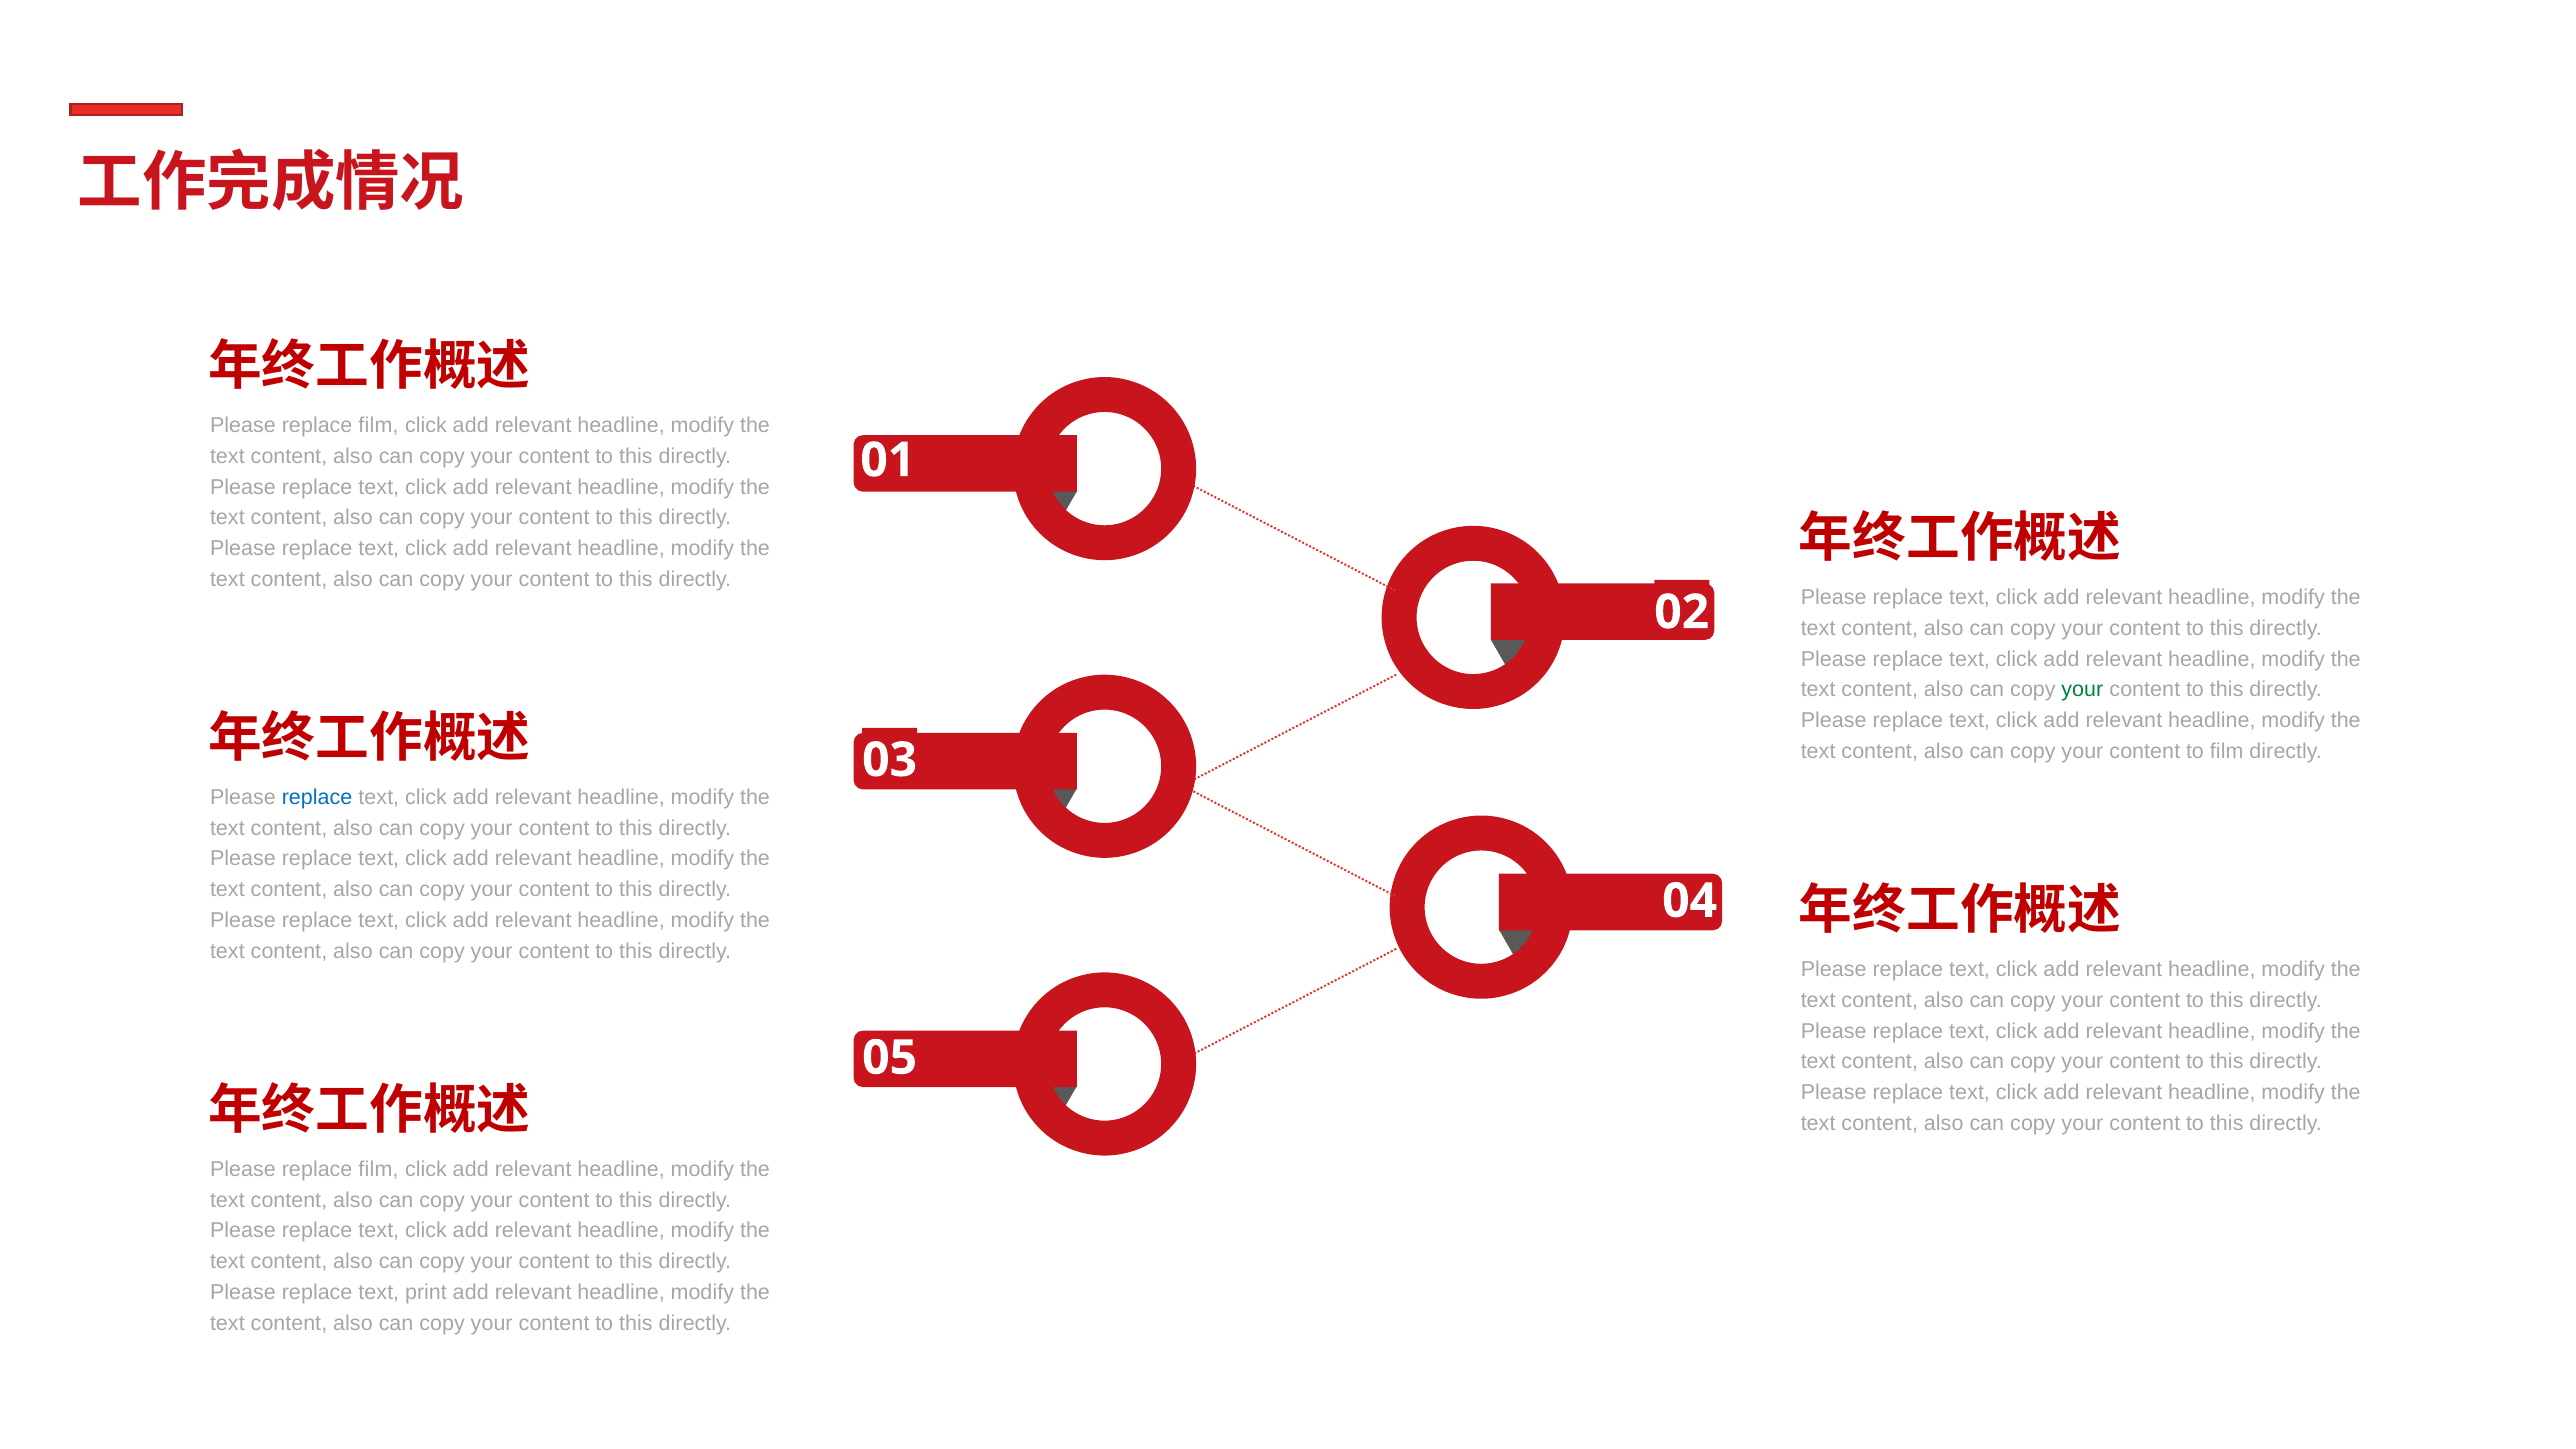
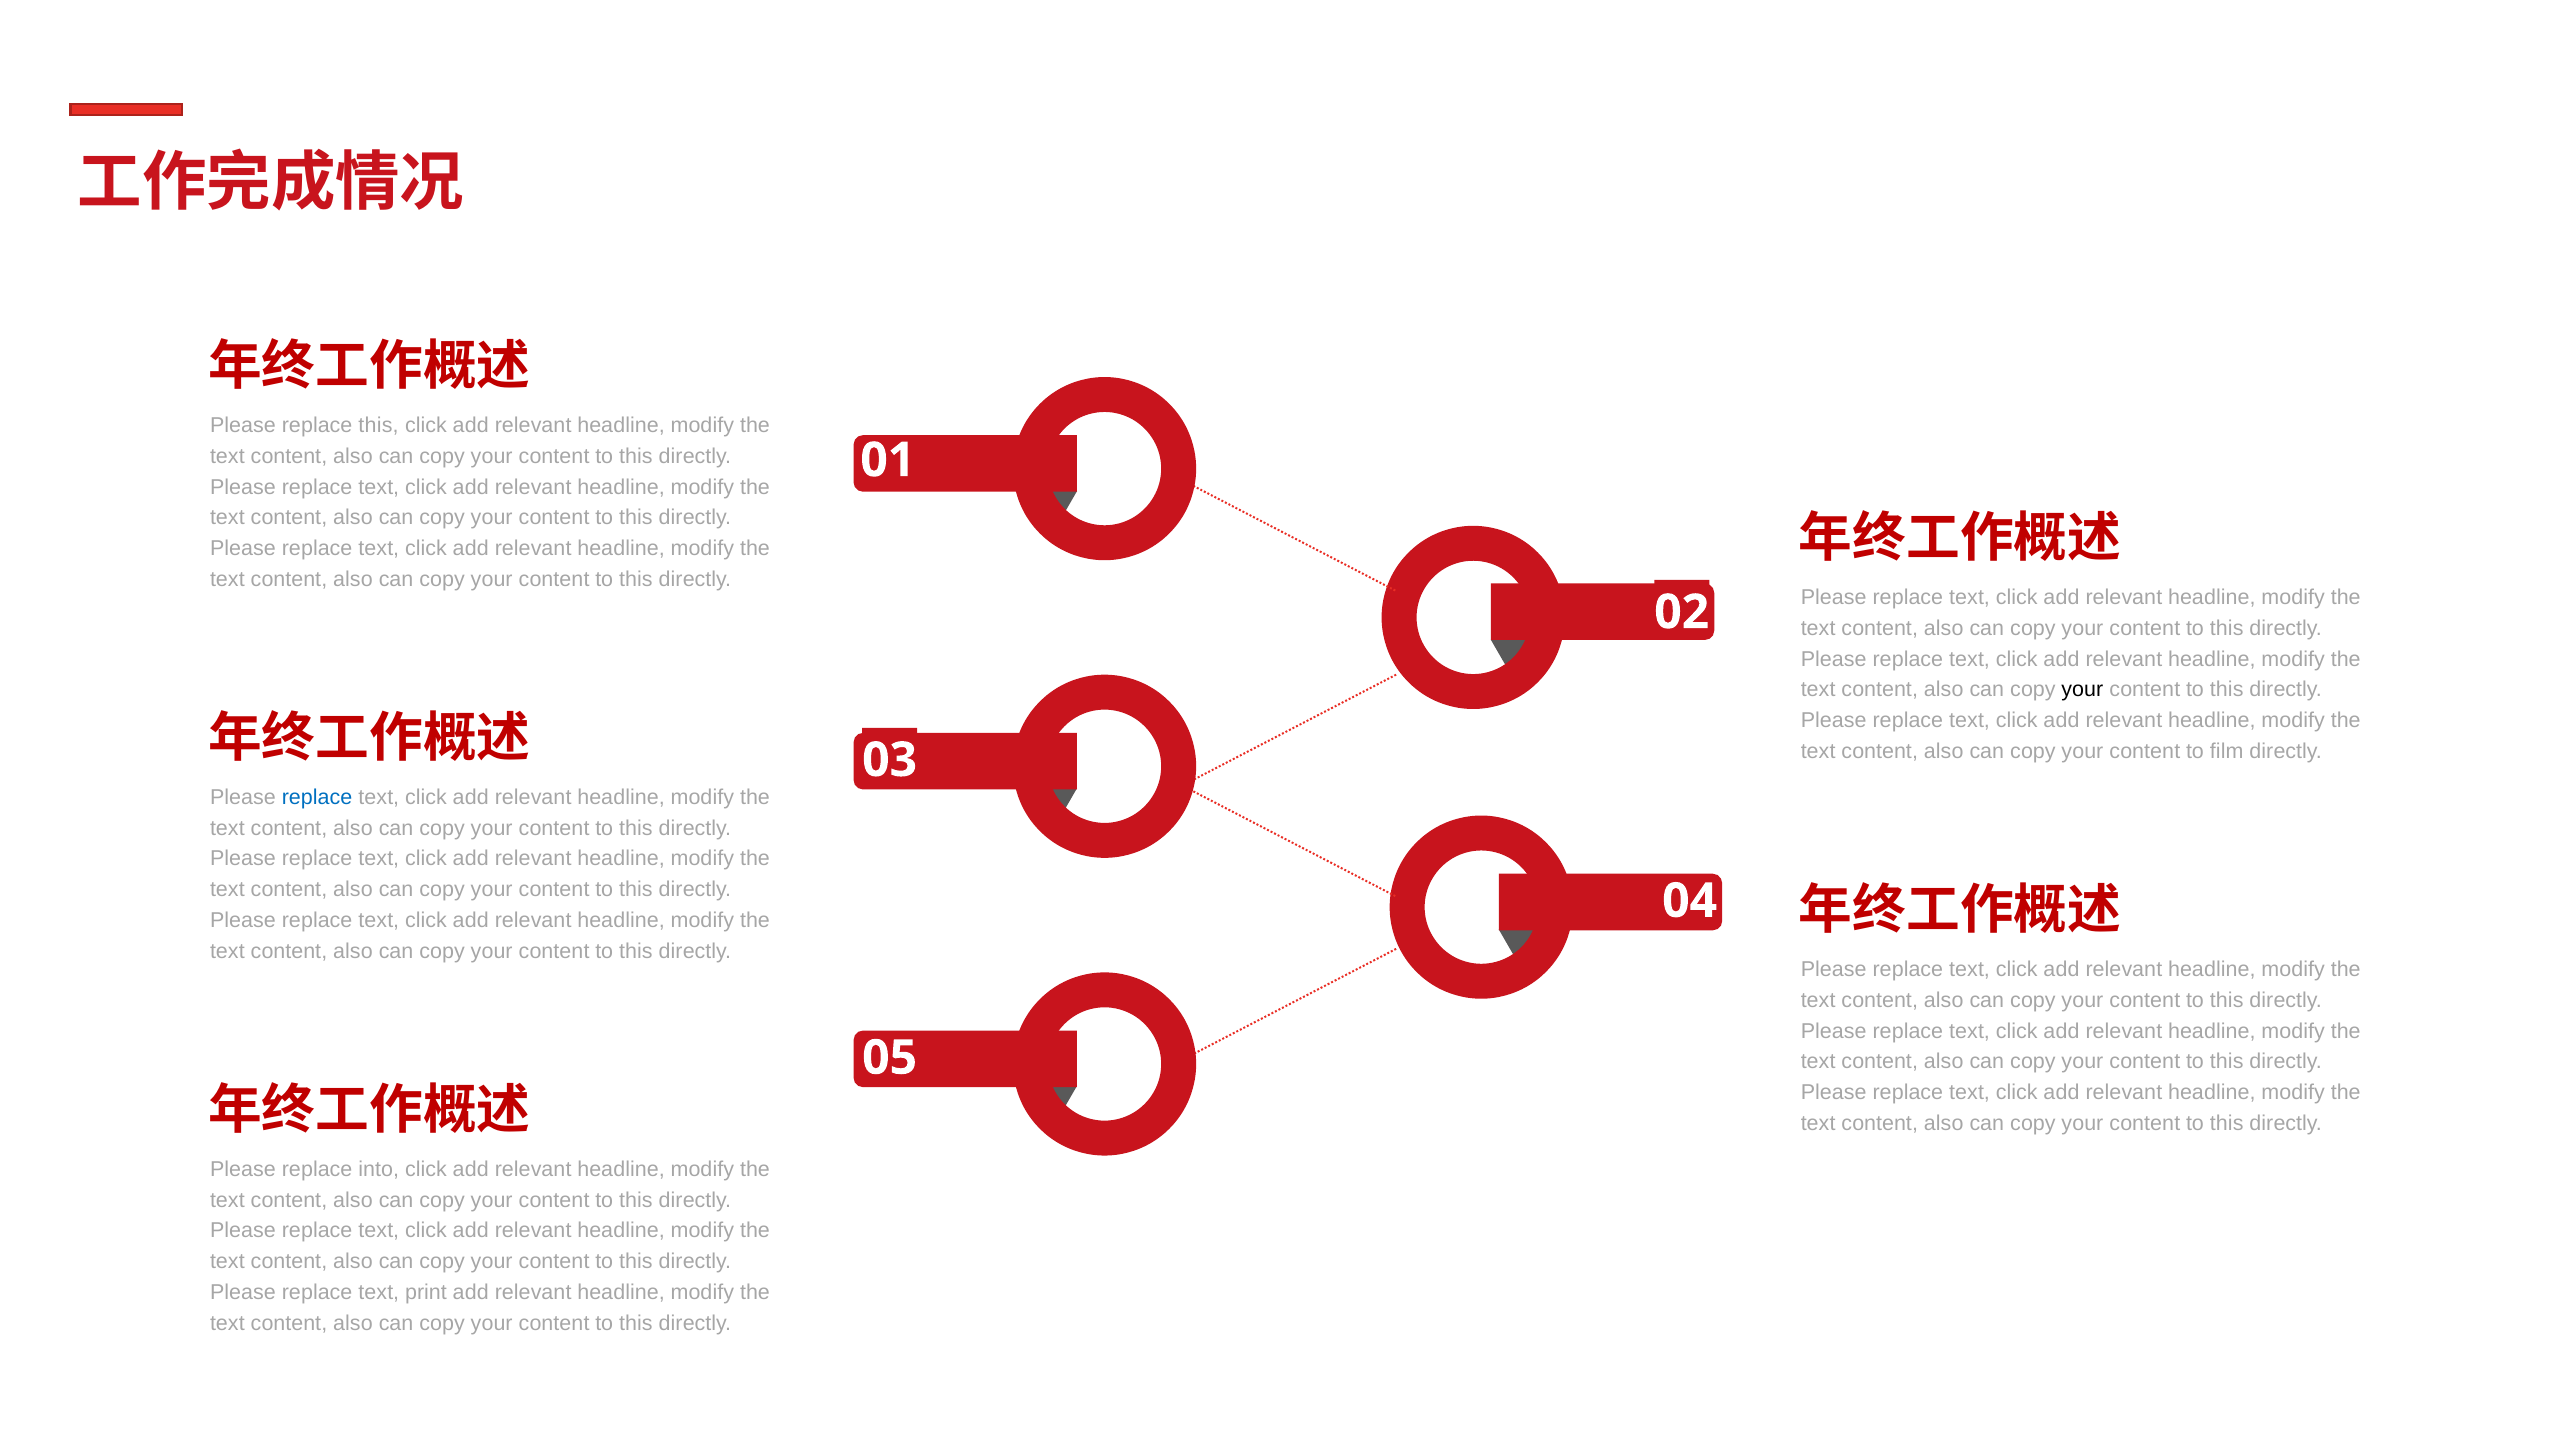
film at (379, 425): film -> this
your at (2082, 690) colour: green -> black
film at (379, 1169): film -> into
